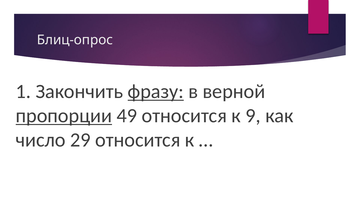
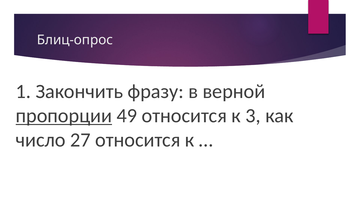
фразу underline: present -> none
9: 9 -> 3
29: 29 -> 27
